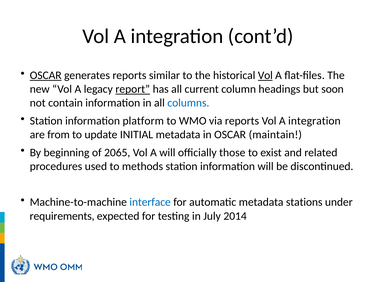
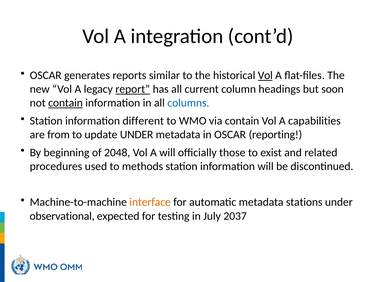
OSCAR at (46, 75) underline: present -> none
contain at (66, 103) underline: none -> present
platform: platform -> different
via reports: reports -> contain
integration at (314, 121): integration -> capabilities
update INITIAL: INITIAL -> UNDER
maintain: maintain -> reporting
2065: 2065 -> 2048
interface colour: blue -> orange
requirements: requirements -> observational
2014: 2014 -> 2037
